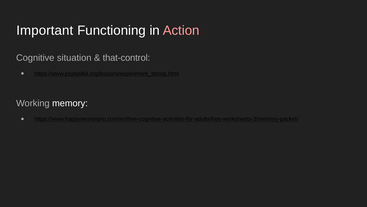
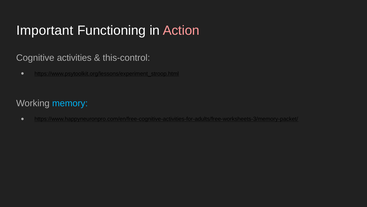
situation: situation -> activities
that-control: that-control -> this-control
memory colour: white -> light blue
